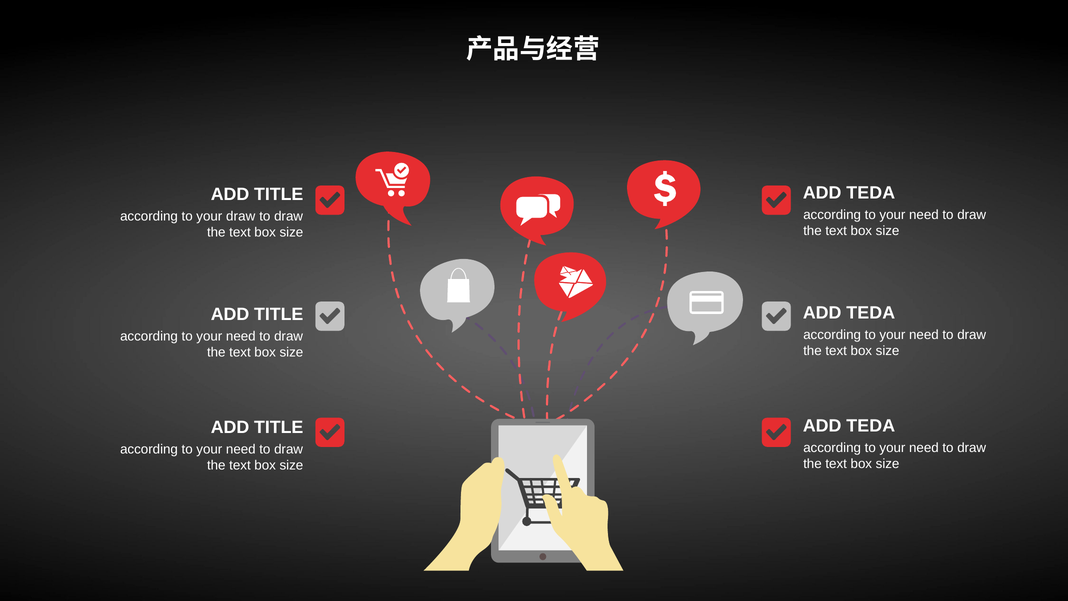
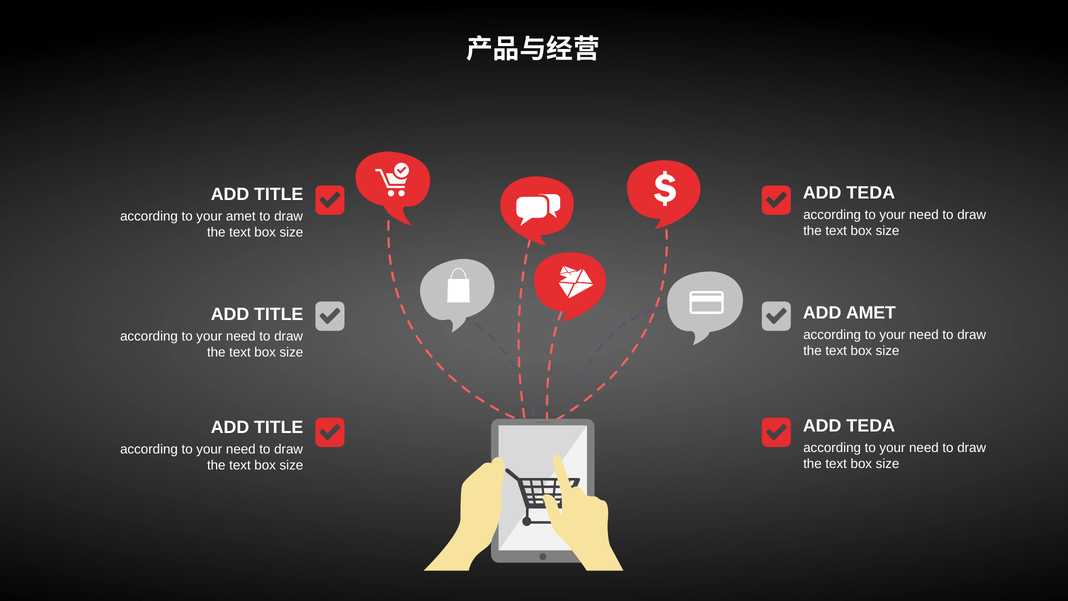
your draw: draw -> amet
TEDA at (871, 313): TEDA -> AMET
